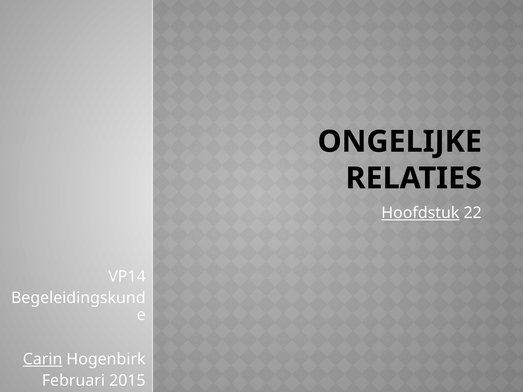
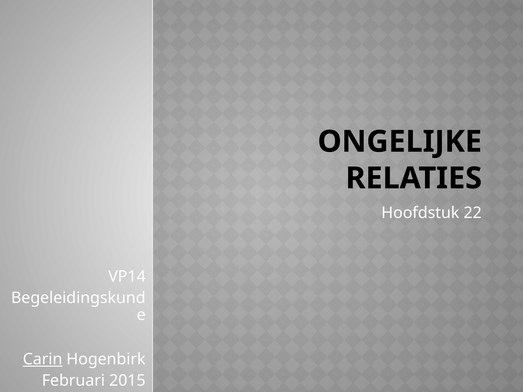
Hoofdstuk underline: present -> none
